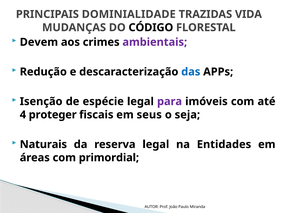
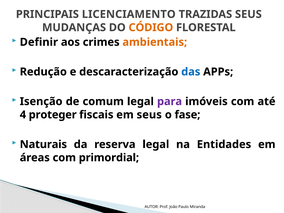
DOMINIALIDADE: DOMINIALIDADE -> LICENCIAMENTO
TRAZIDAS VIDA: VIDA -> SEUS
CÓDIGO colour: black -> orange
Devem: Devem -> Definir
ambientais colour: purple -> orange
espécie: espécie -> comum
seja: seja -> fase
